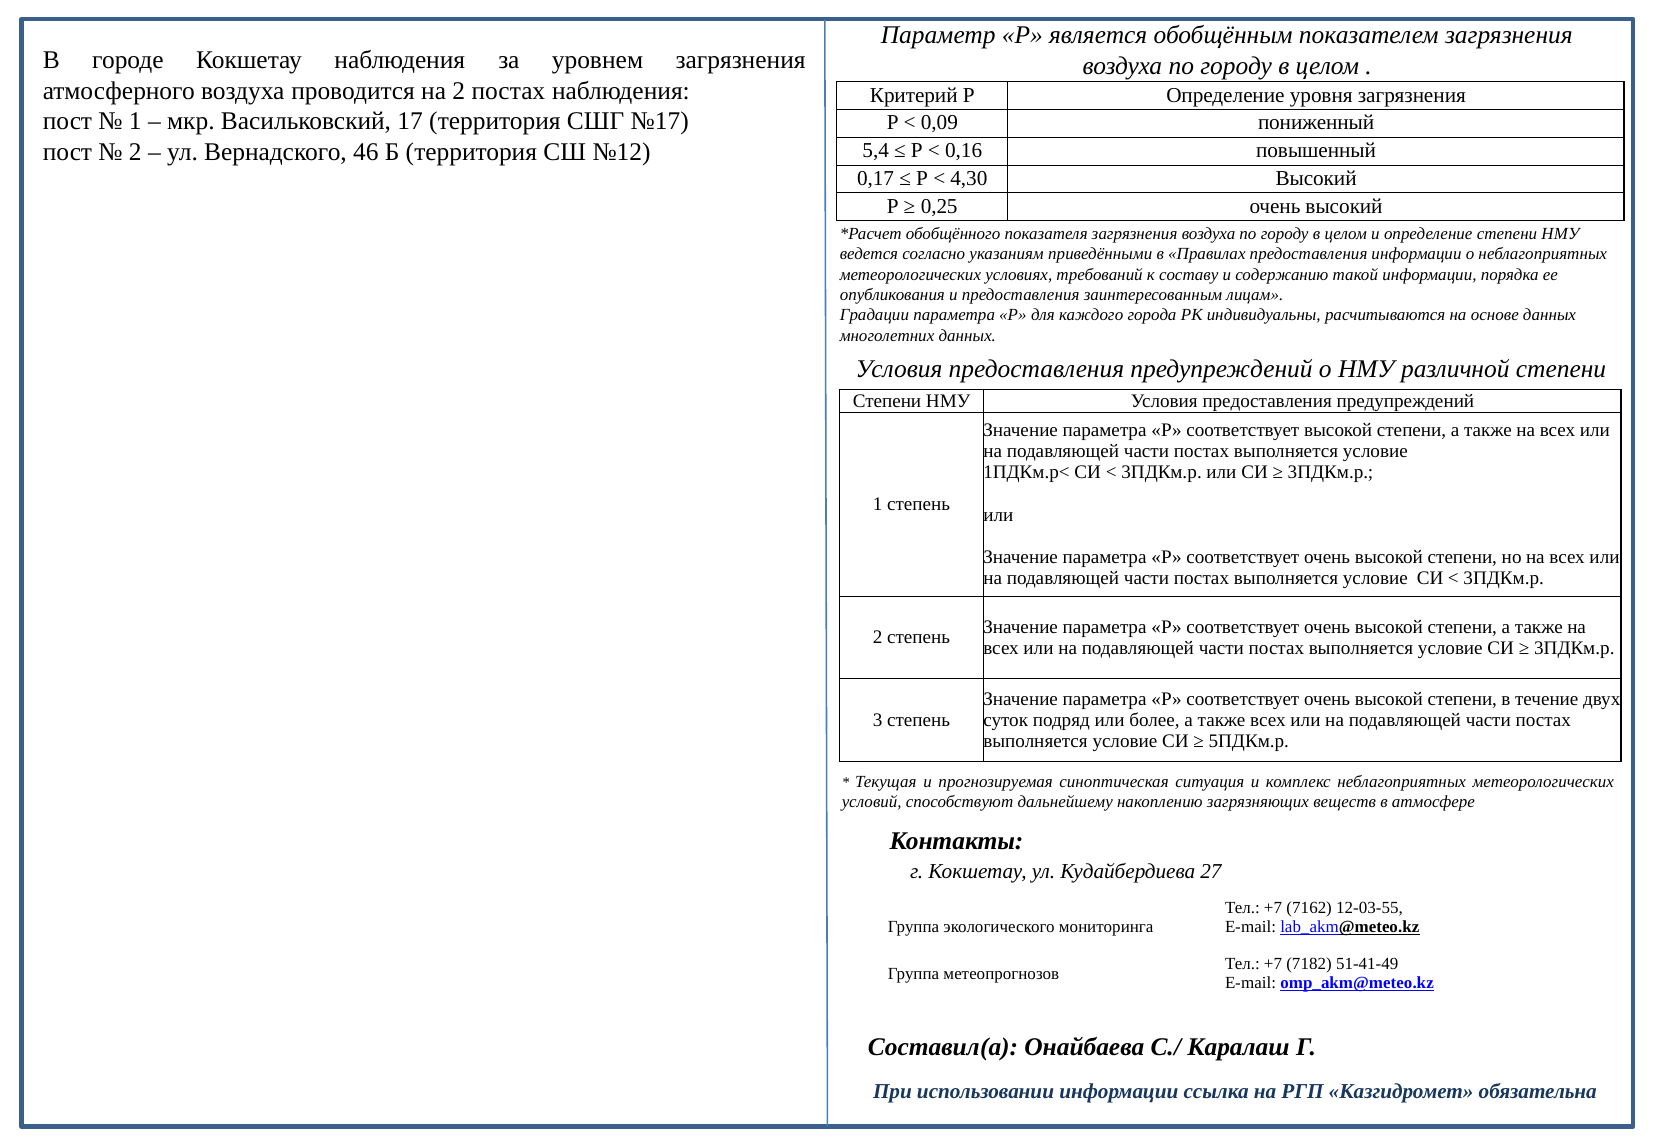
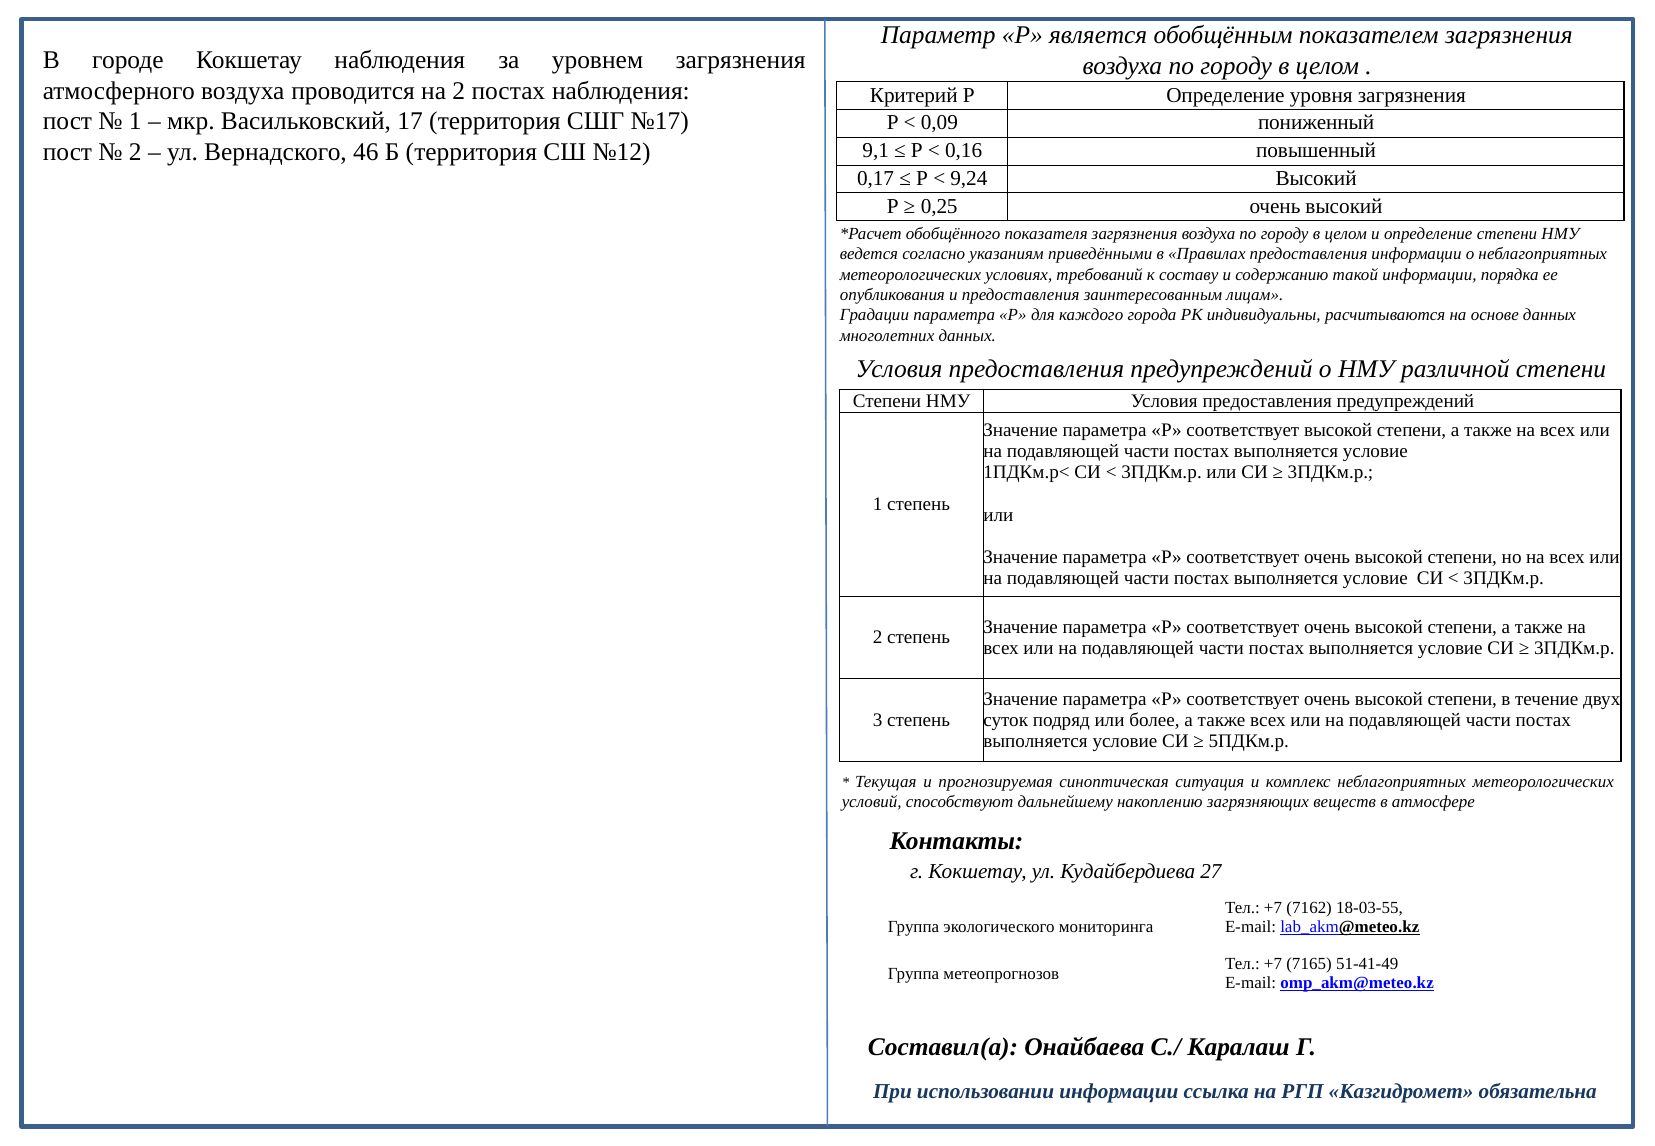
5,4: 5,4 -> 9,1
4,30: 4,30 -> 9,24
12-03-55: 12-03-55 -> 18-03-55
7182: 7182 -> 7165
